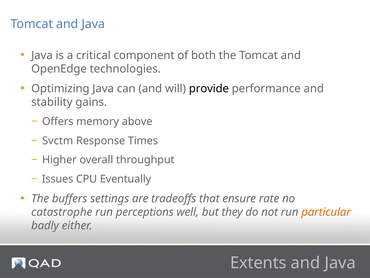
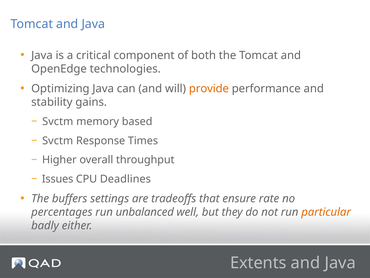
provide colour: black -> orange
Offers at (58, 121): Offers -> Svctm
above: above -> based
Eventually: Eventually -> Deadlines
catastrophe: catastrophe -> percentages
perceptions: perceptions -> unbalanced
